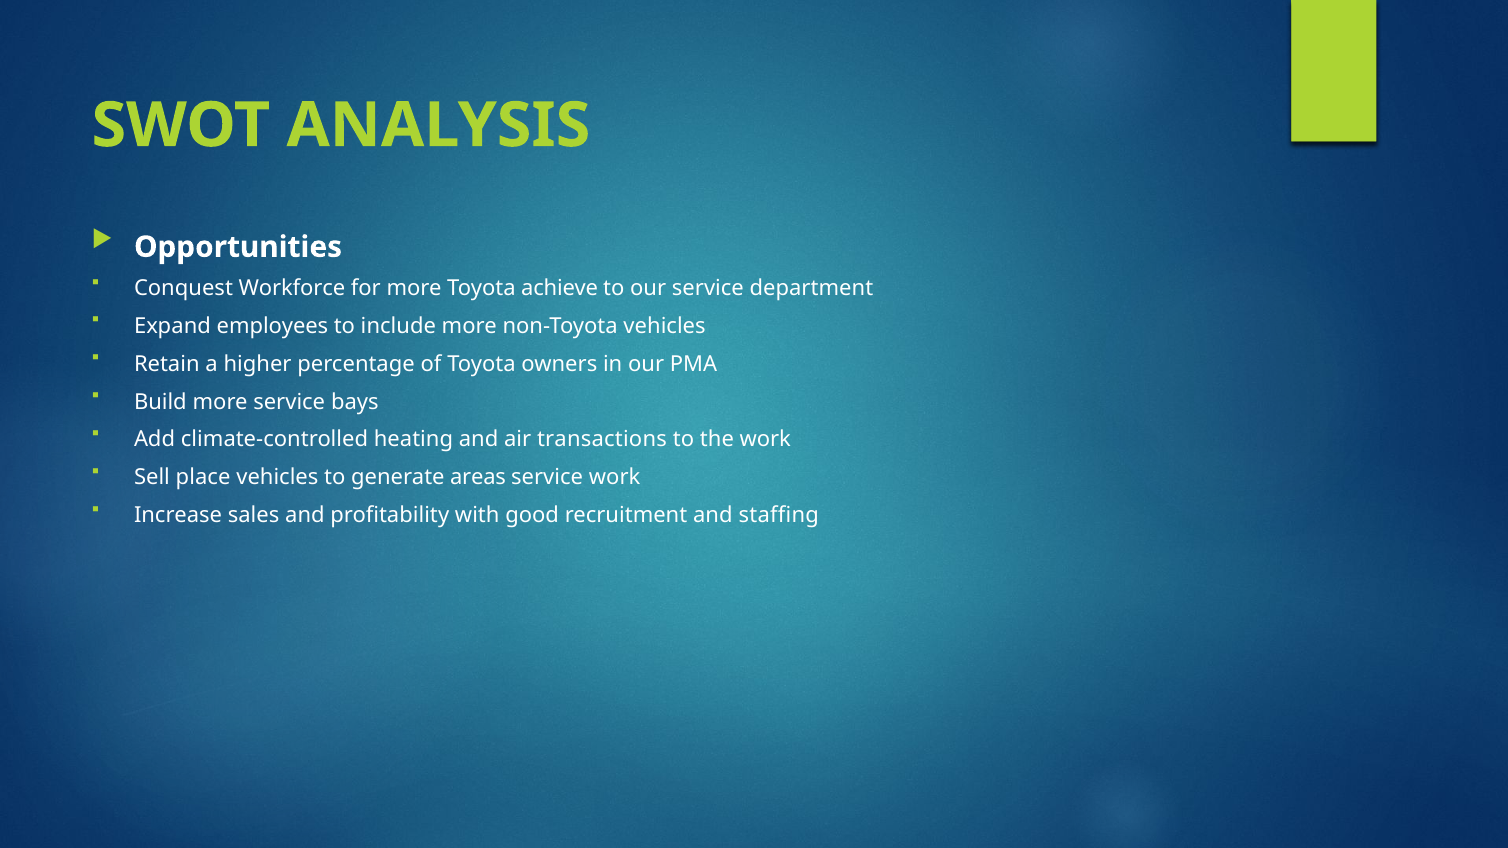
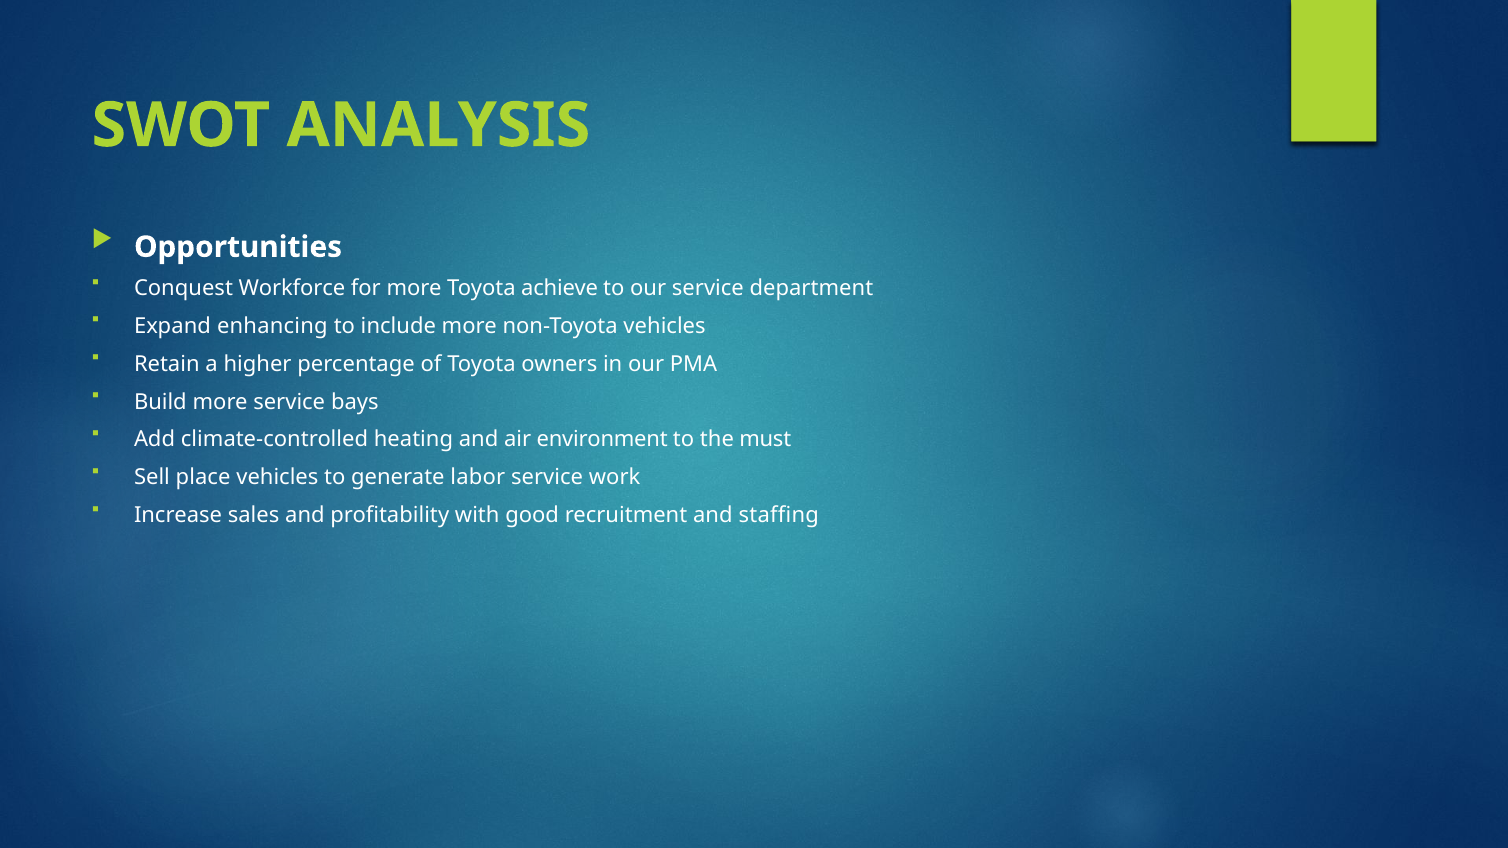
employees: employees -> enhancing
transactions: transactions -> environment
the work: work -> must
areas: areas -> labor
